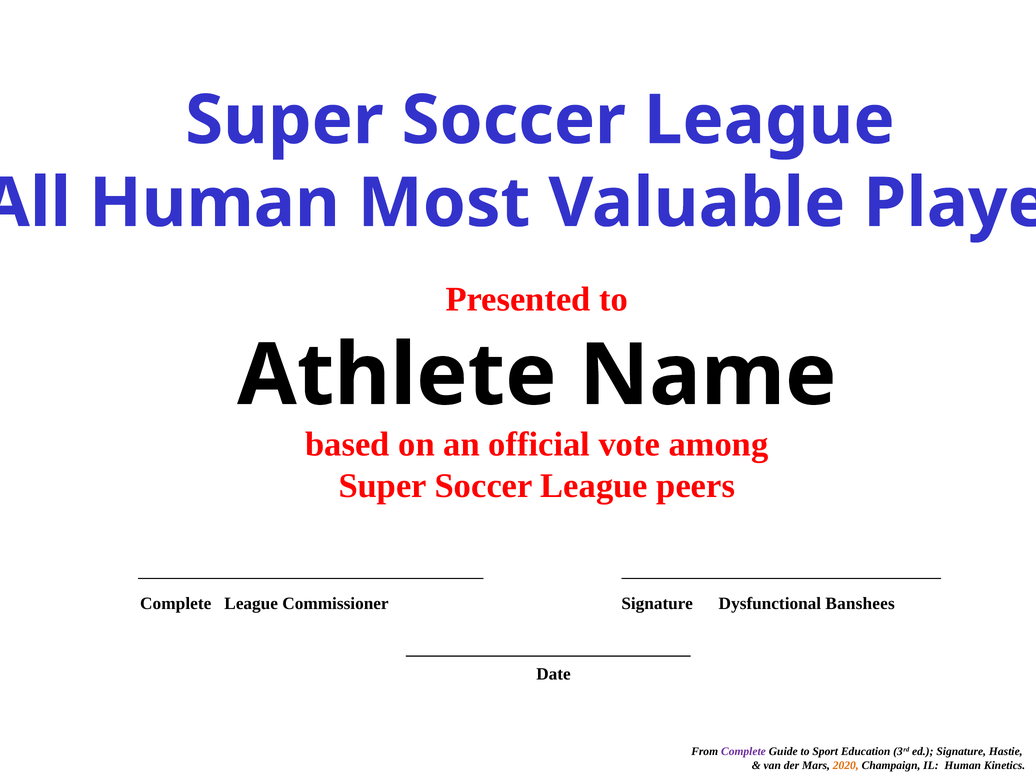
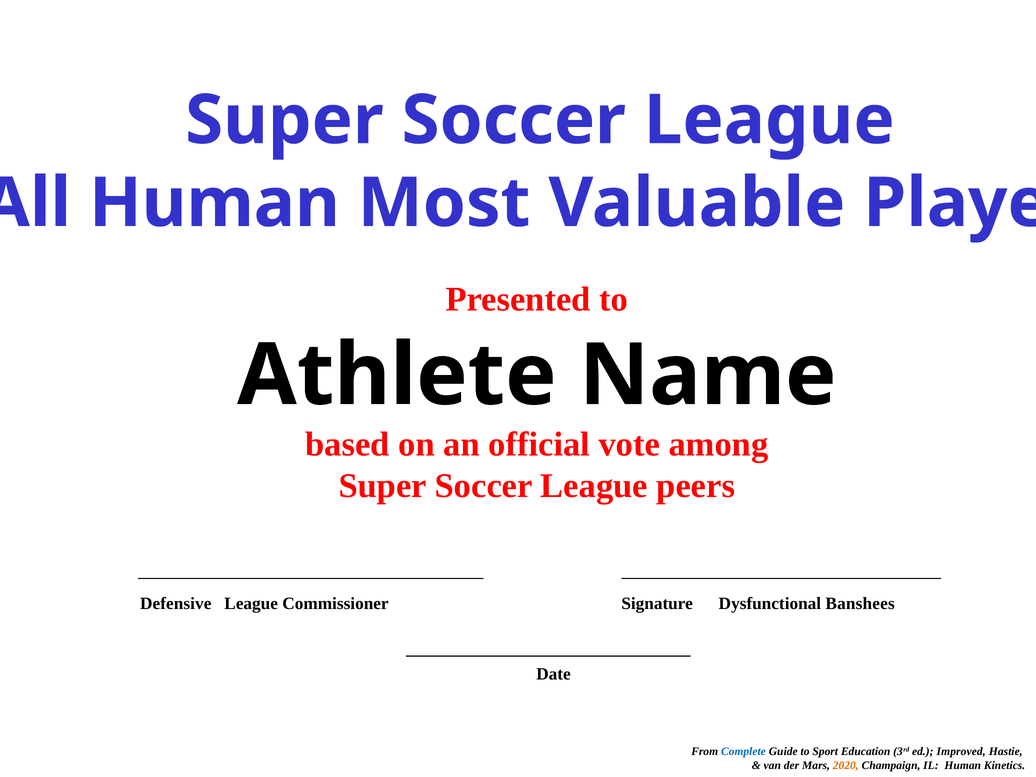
Complete at (176, 604): Complete -> Defensive
Complete at (743, 751) colour: purple -> blue
ed Signature: Signature -> Improved
